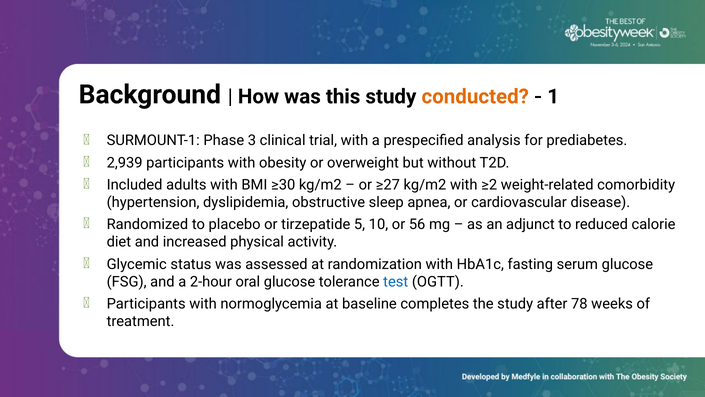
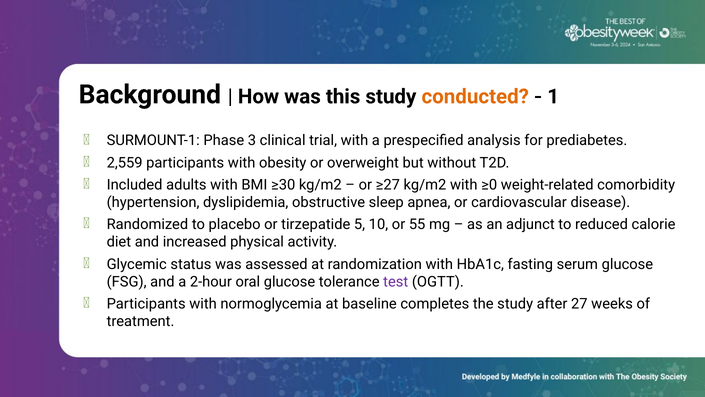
2,939: 2,939 -> 2,559
≥2: ≥2 -> ≥0
56: 56 -> 55
test colour: blue -> purple
78: 78 -> 27
